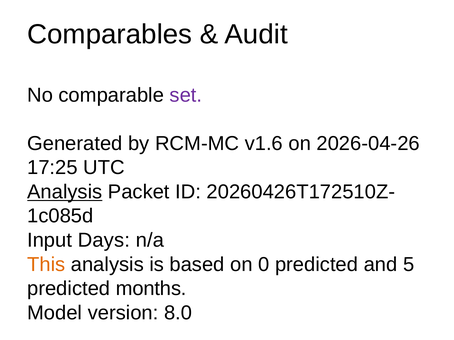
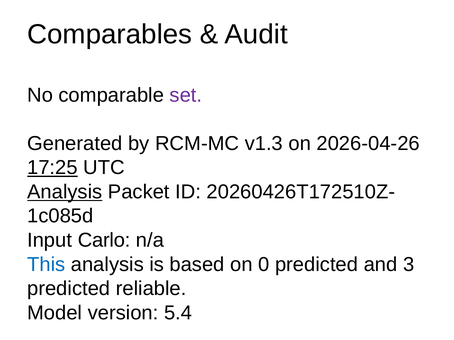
v1.6: v1.6 -> v1.3
17:25 underline: none -> present
Days: Days -> Carlo
This colour: orange -> blue
5: 5 -> 3
months: months -> reliable
8.0: 8.0 -> 5.4
